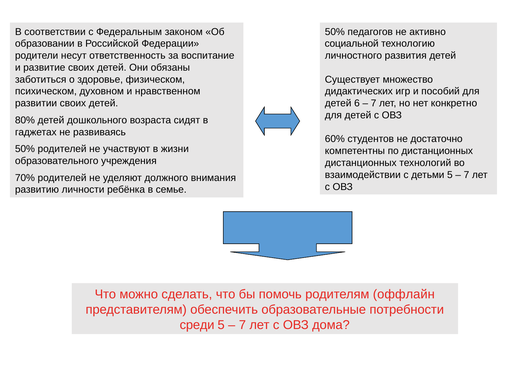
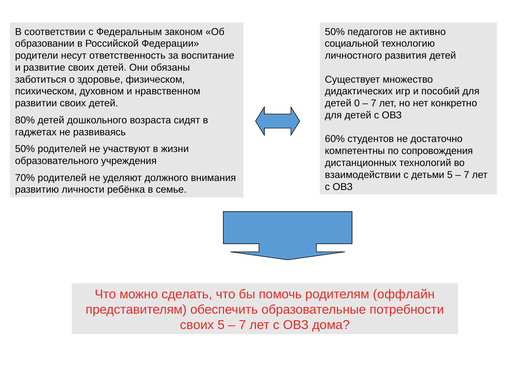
6: 6 -> 0
по дистанционных: дистанционных -> сопровождения
среди at (197, 325): среди -> своих
